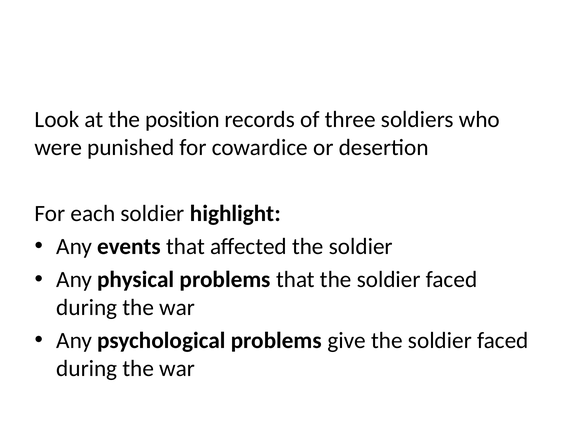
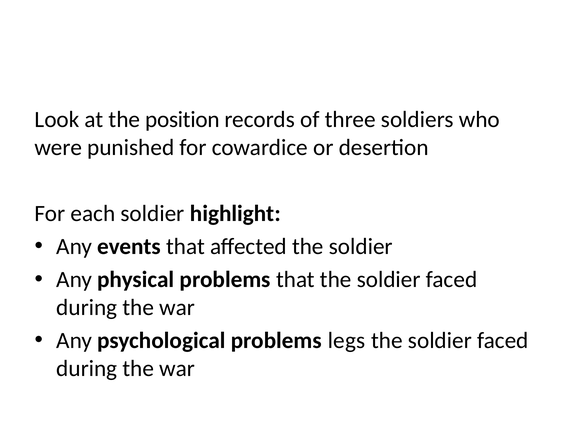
give: give -> legs
